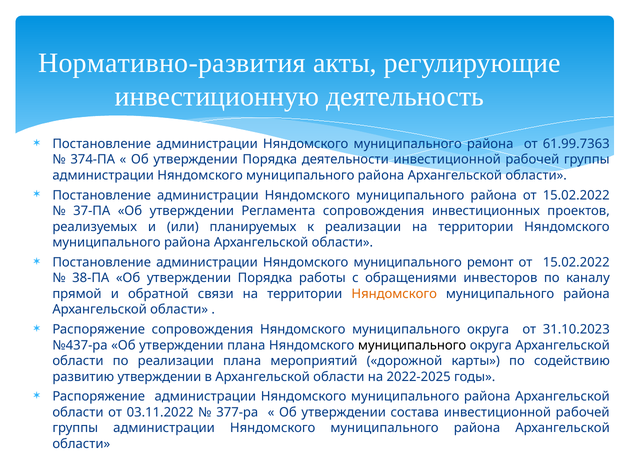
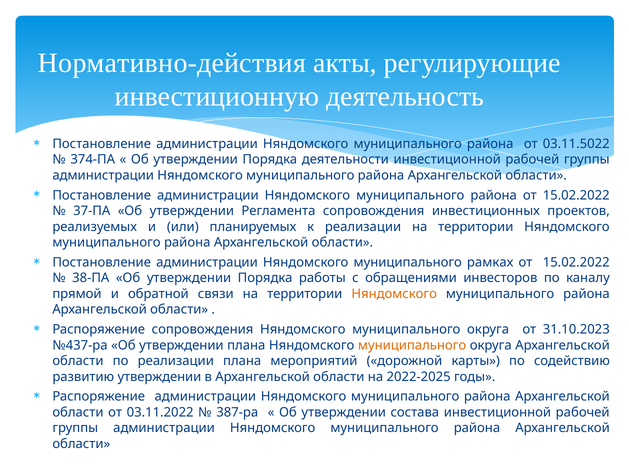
Нормативно-развития: Нормативно-развития -> Нормативно-действия
61.99.7363: 61.99.7363 -> 03.11.5022
ремонт: ремонт -> рамках
муниципального at (412, 345) colour: black -> orange
377-ра: 377-ра -> 387-ра
